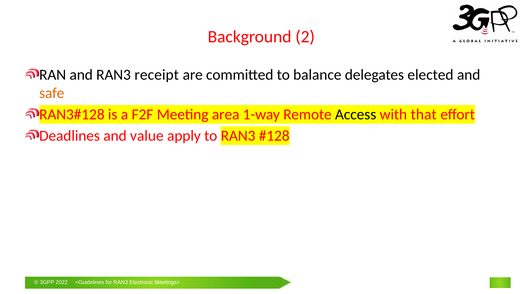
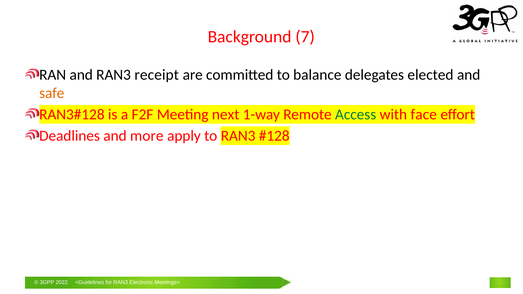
Background 2: 2 -> 7
area: area -> next
Access colour: black -> green
that: that -> face
value: value -> more
